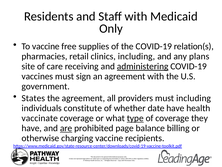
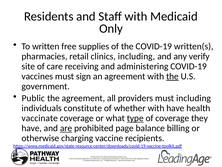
To vaccine: vaccine -> written
relation(s: relation(s -> written(s
plans: plans -> verify
administering underline: present -> none
the at (172, 76) underline: none -> present
States: States -> Public
whether date: date -> with
